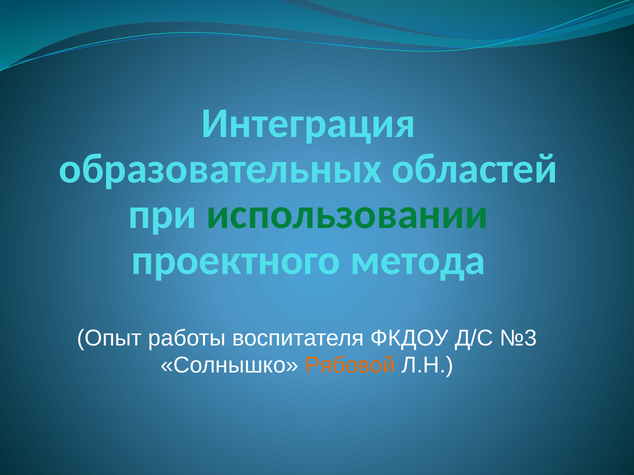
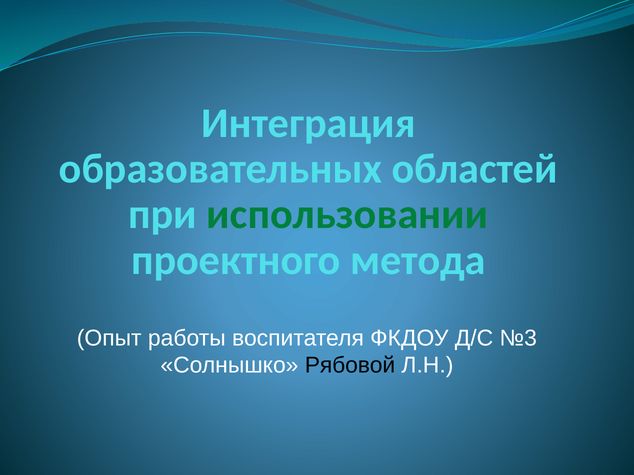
Рябовой colour: orange -> black
